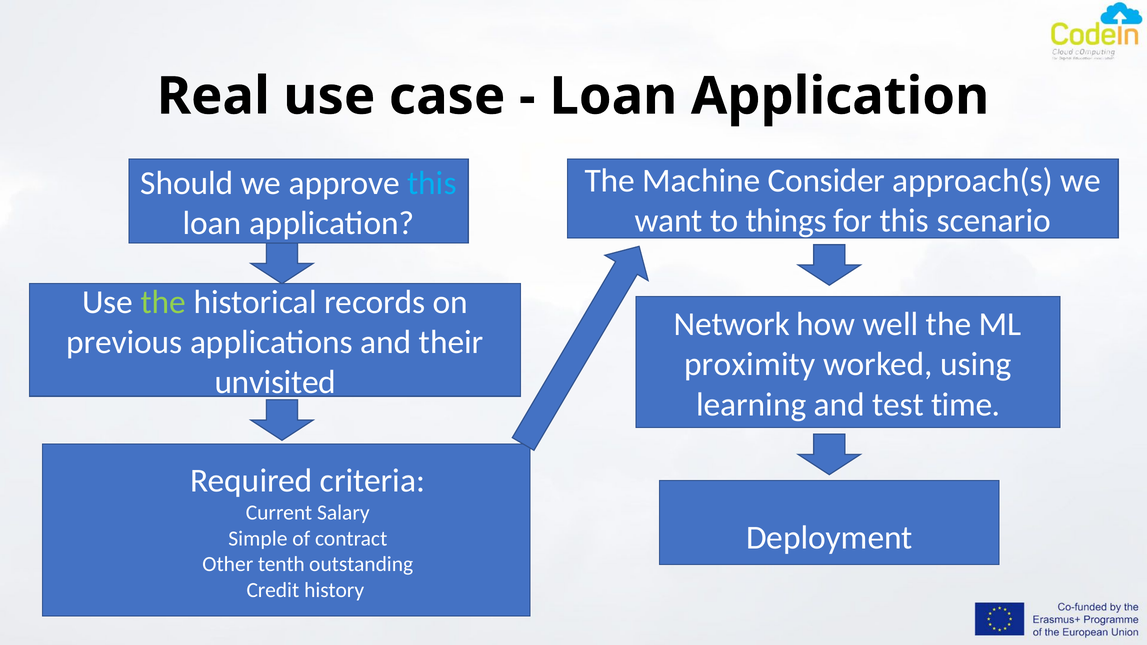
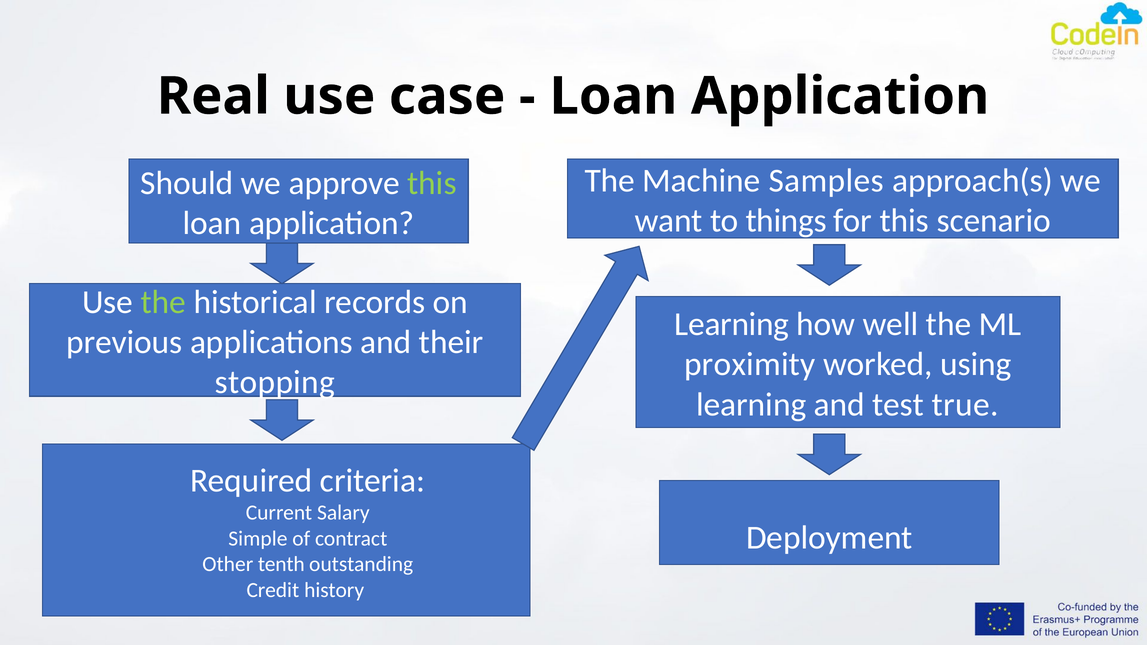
Consider: Consider -> Samples
this at (432, 183) colour: light blue -> light green
Network at (732, 324): Network -> Learning
unvisited: unvisited -> stopping
time: time -> true
